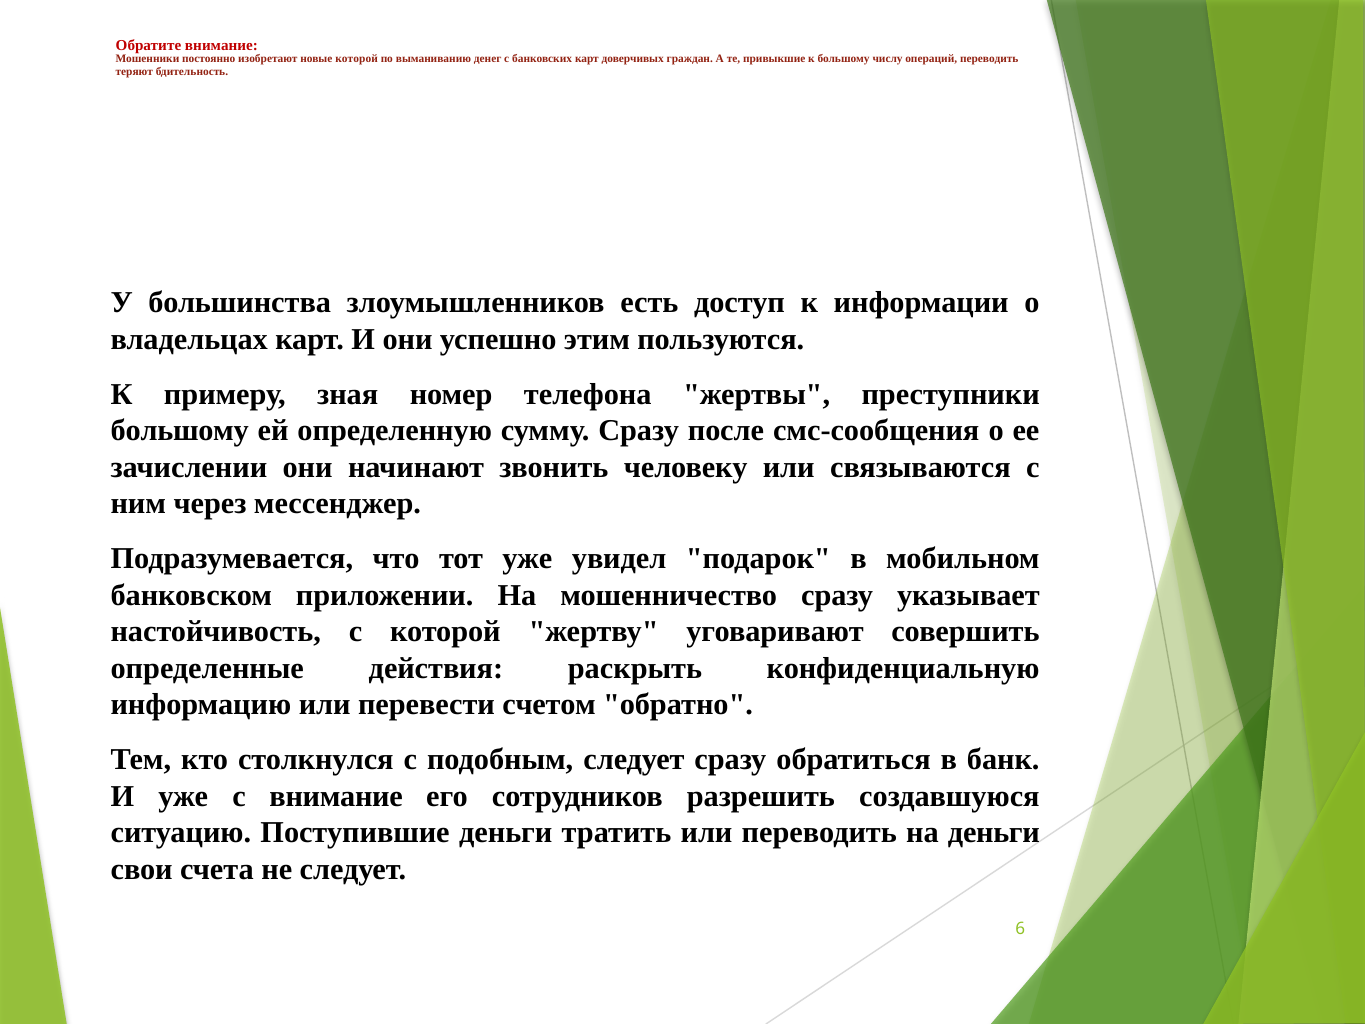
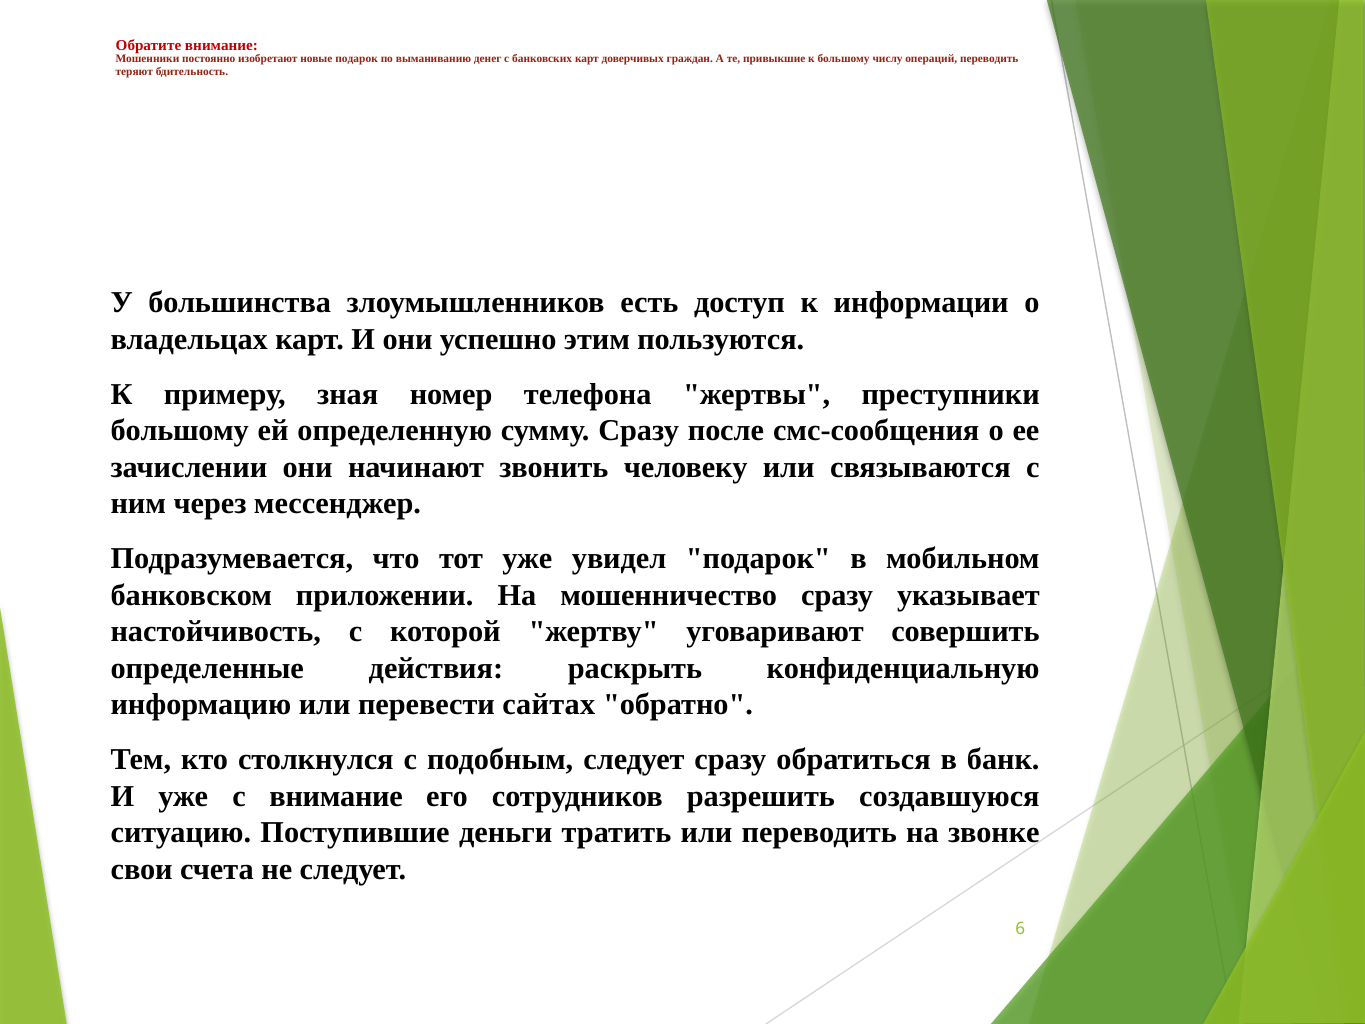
новые которой: которой -> подарок
счетом: счетом -> сайтах
на деньги: деньги -> звонке
